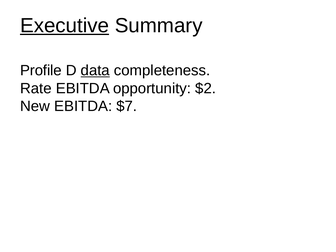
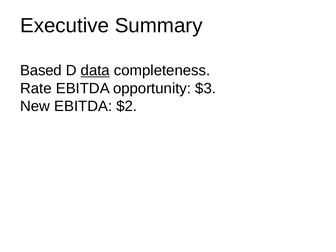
Executive underline: present -> none
Profile: Profile -> Based
$2: $2 -> $3
$7: $7 -> $2
